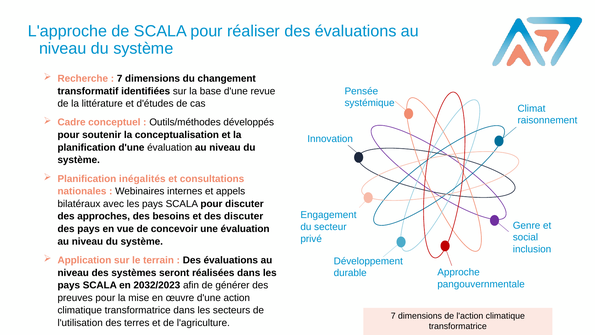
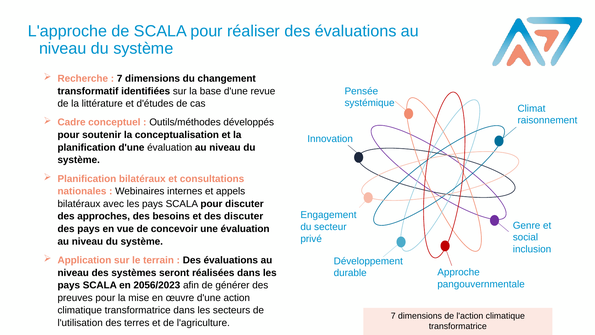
Planification inégalités: inégalités -> bilatéraux
2032/2023: 2032/2023 -> 2056/2023
